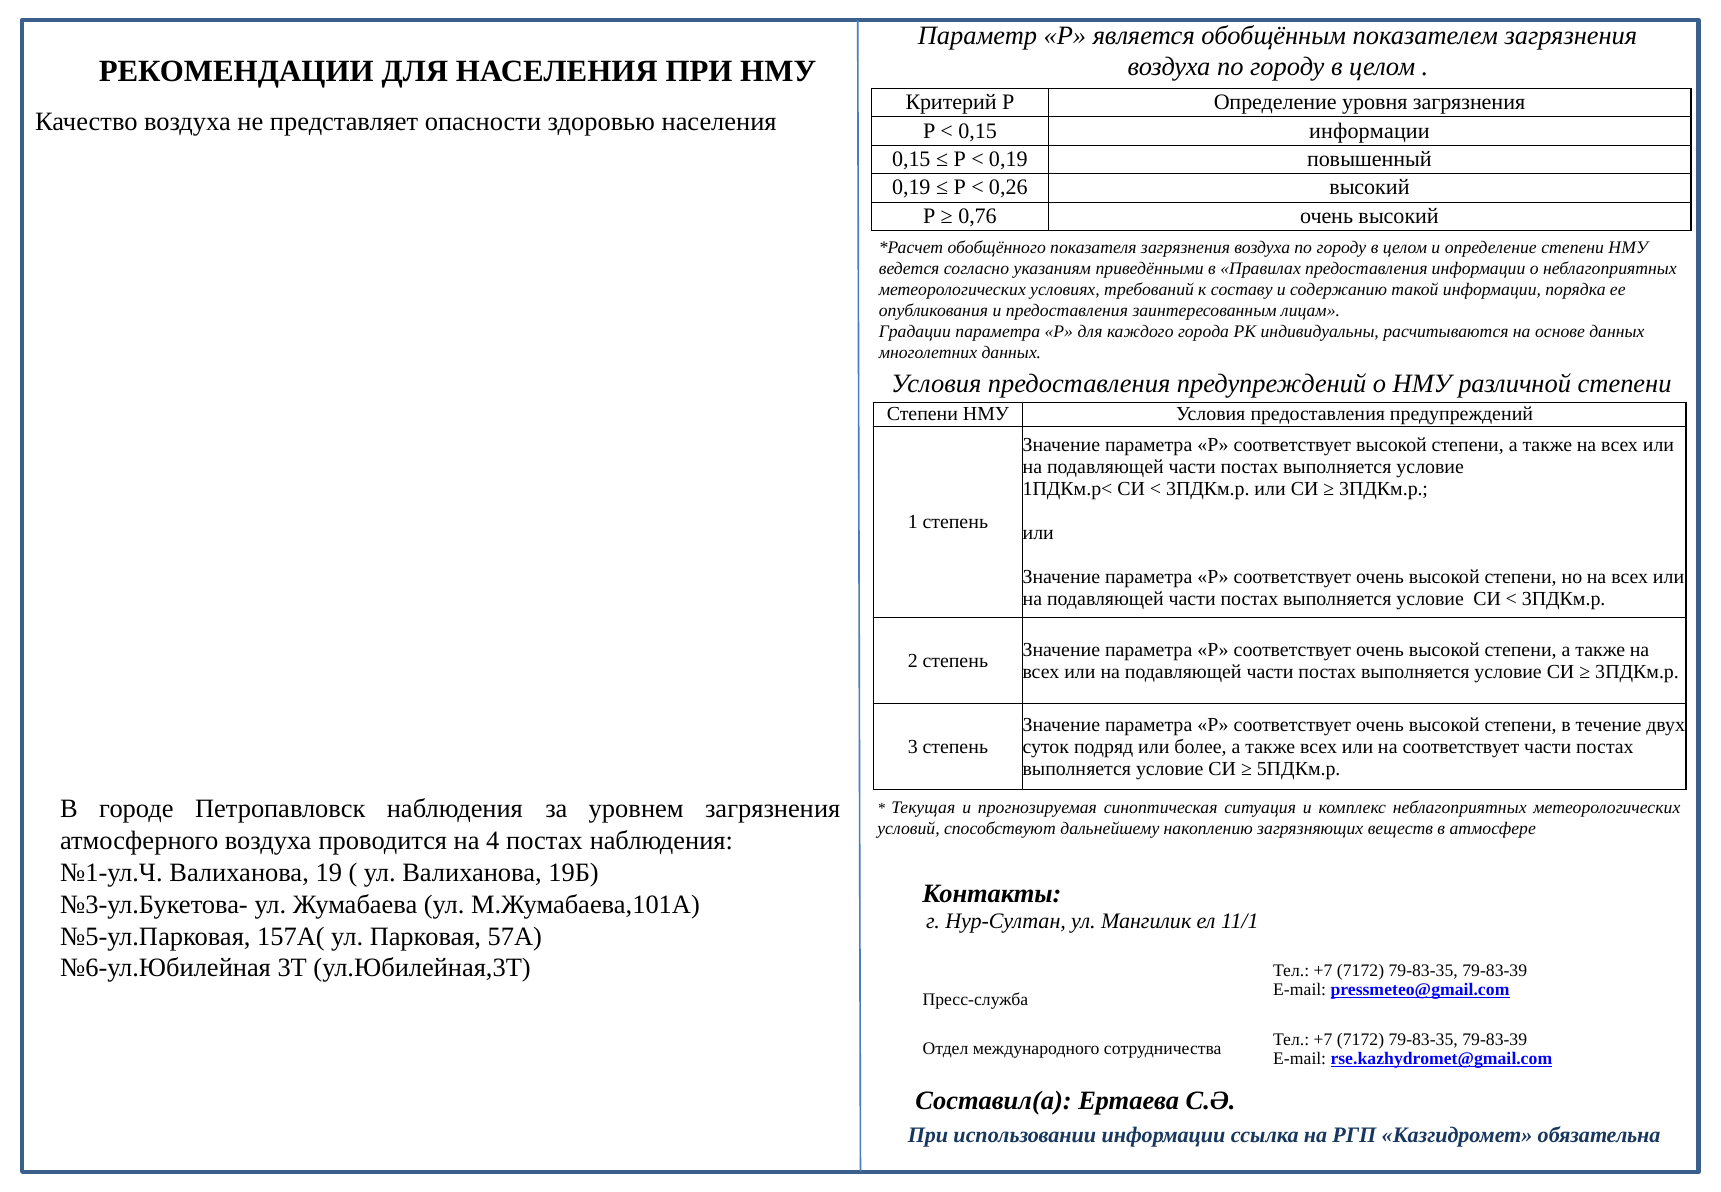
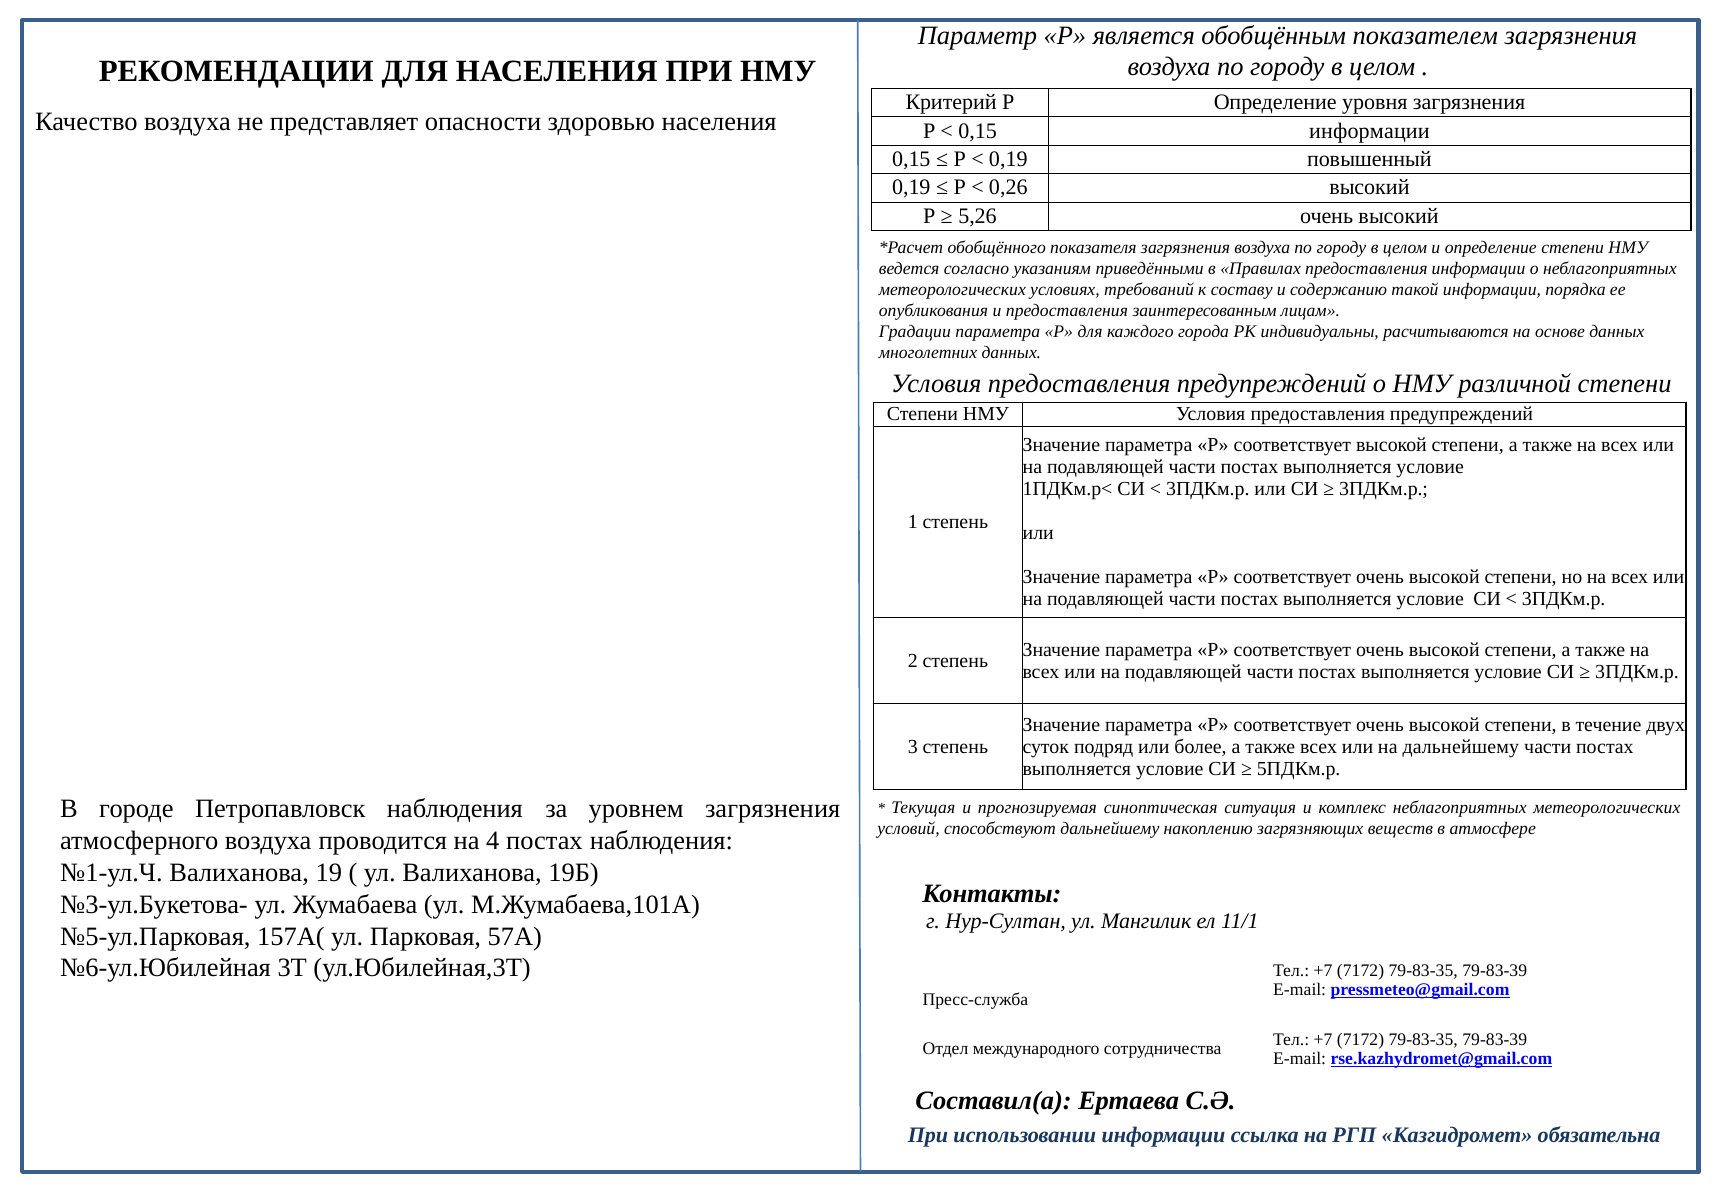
0,76: 0,76 -> 5,26
на соответствует: соответствует -> дальнейшему
